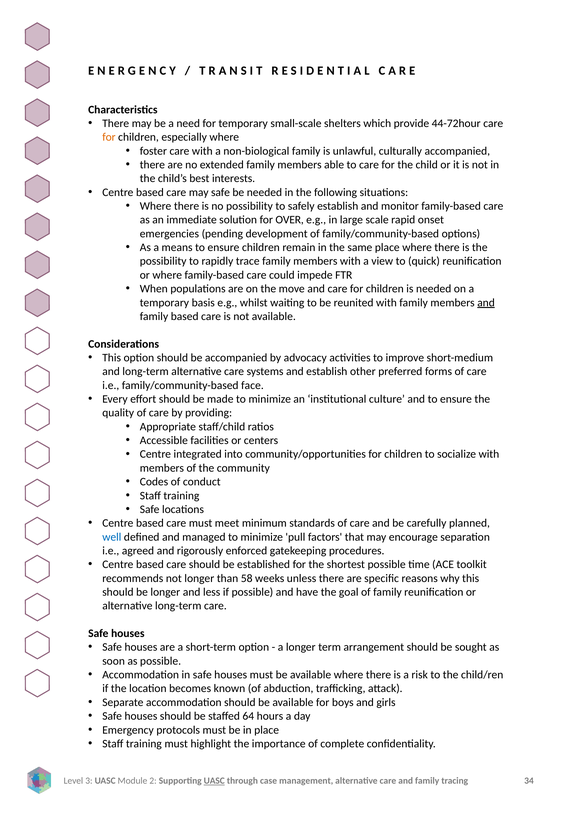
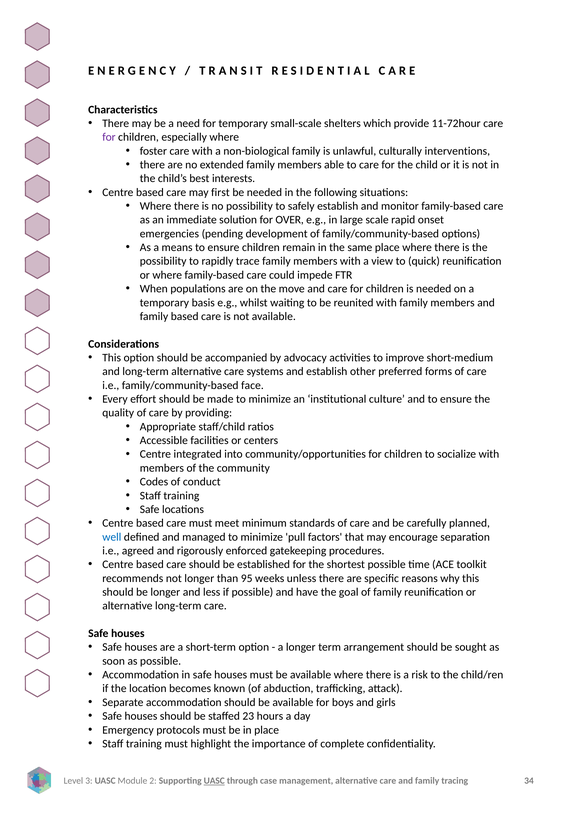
44-72hour: 44-72hour -> 11-72hour
for at (109, 137) colour: orange -> purple
culturally accompanied: accompanied -> interventions
may safe: safe -> first
and at (486, 302) underline: present -> none
58: 58 -> 95
64: 64 -> 23
